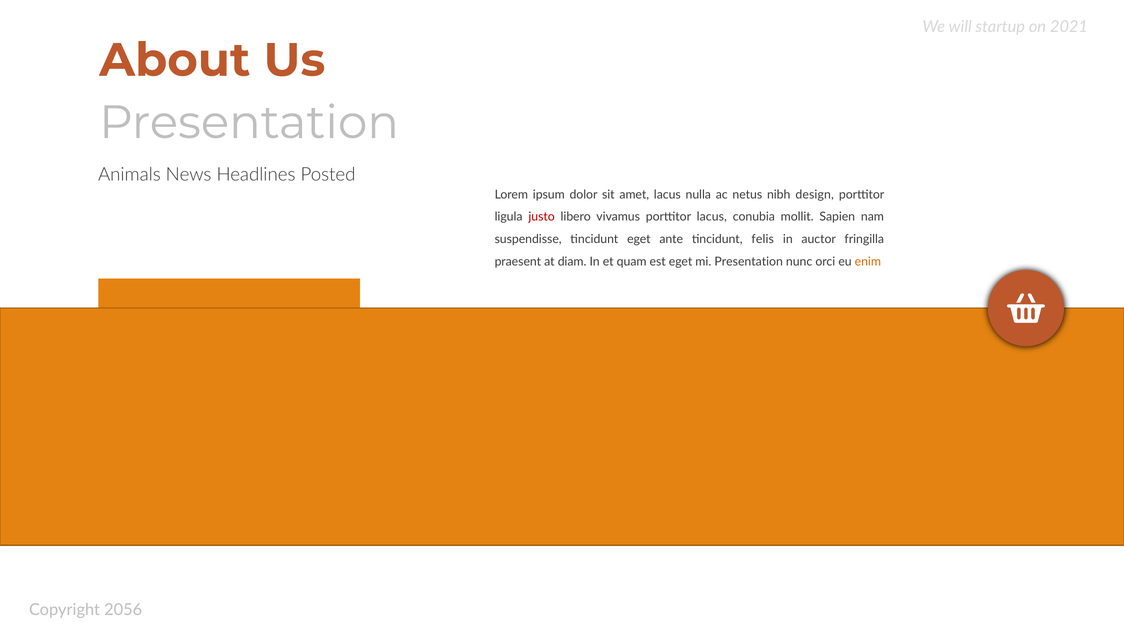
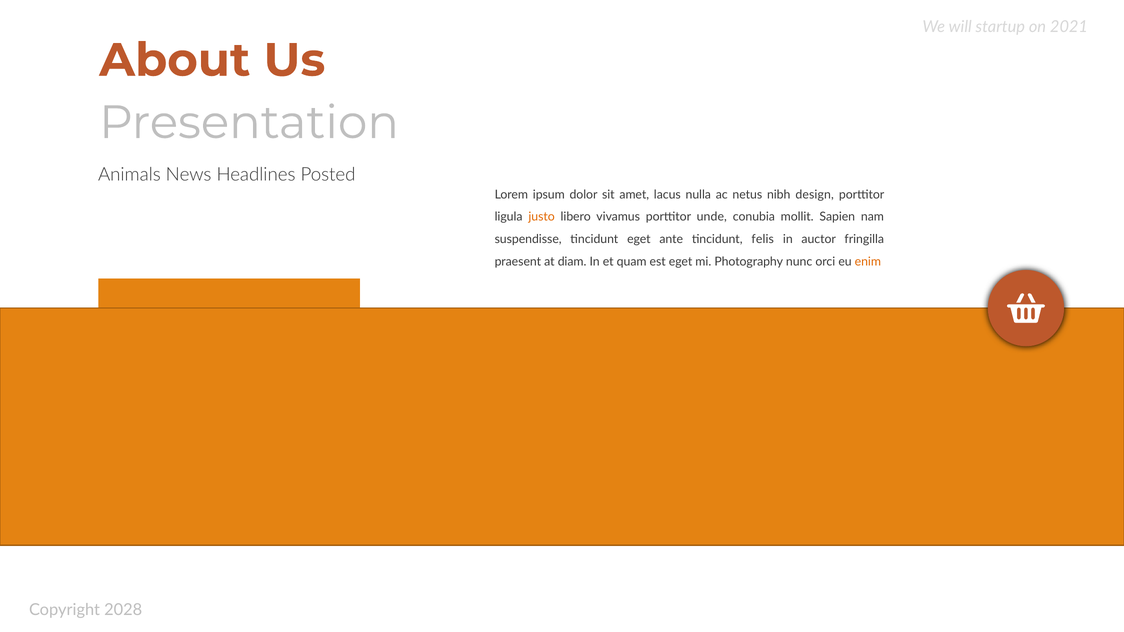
justo colour: red -> orange
porttitor lacus: lacus -> unde
mi Presentation: Presentation -> Photography
2056: 2056 -> 2028
